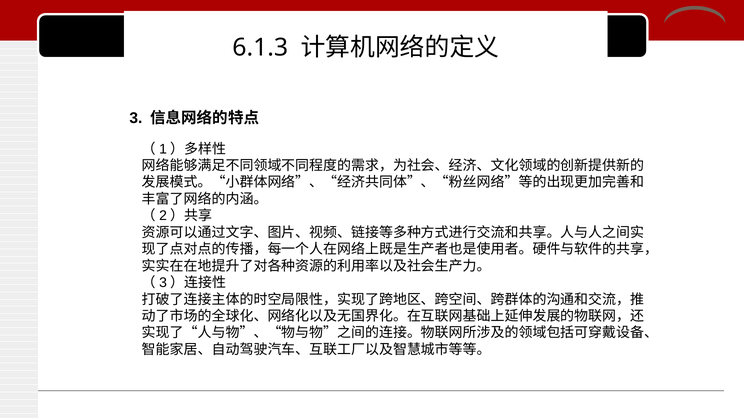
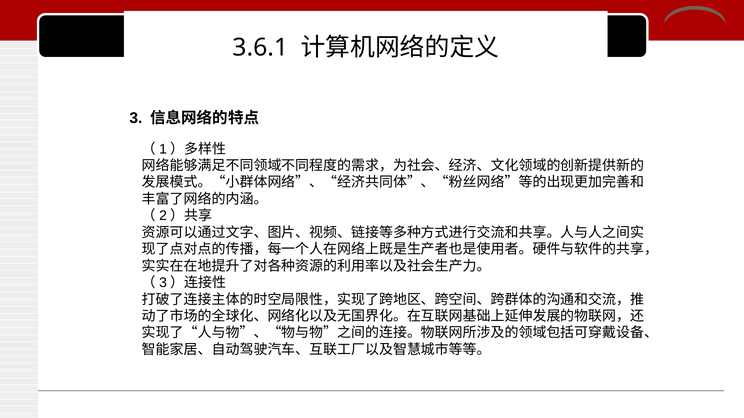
6.1.3: 6.1.3 -> 3.6.1
